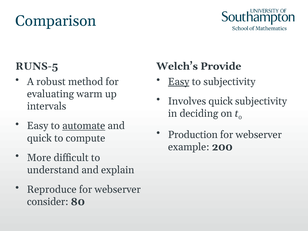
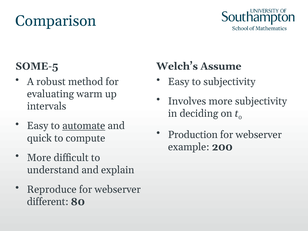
RUNS-5: RUNS-5 -> SOME-5
Provide: Provide -> Assume
Easy at (179, 82) underline: present -> none
Involves quick: quick -> more
consider: consider -> different
